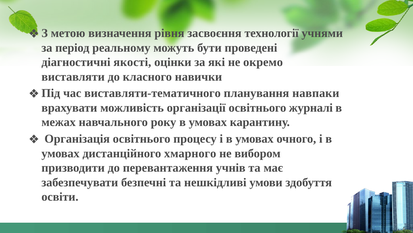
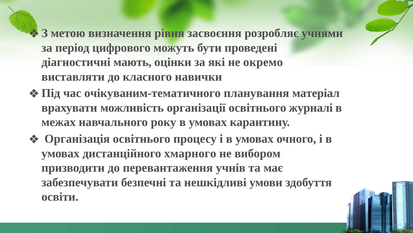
технології: технології -> розробляє
реальному: реальному -> цифрового
якості: якості -> мають
виставляти-тематичного: виставляти-тематичного -> очікуваним-тематичного
навпаки: навпаки -> матеріал
